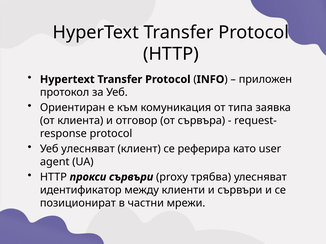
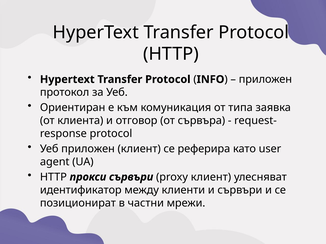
Уеб улесняват: улесняват -> приложен
proxy трябва: трябва -> клиент
